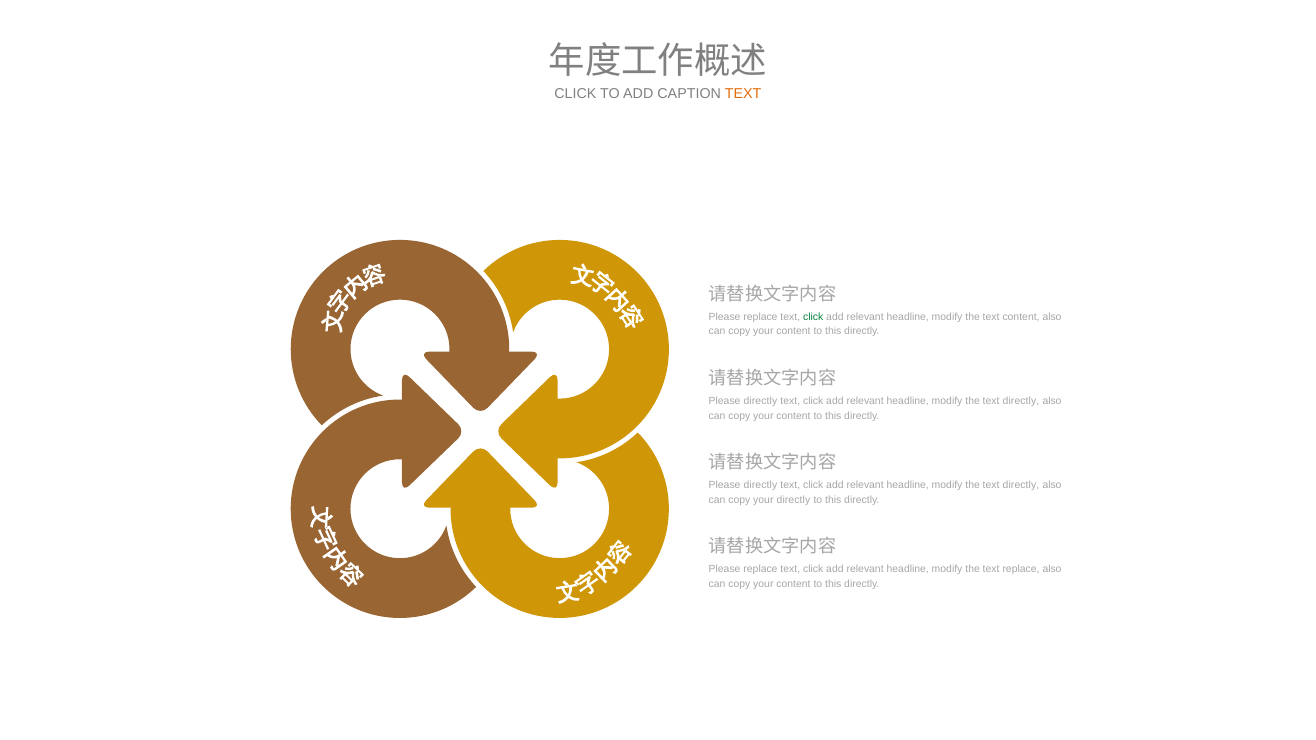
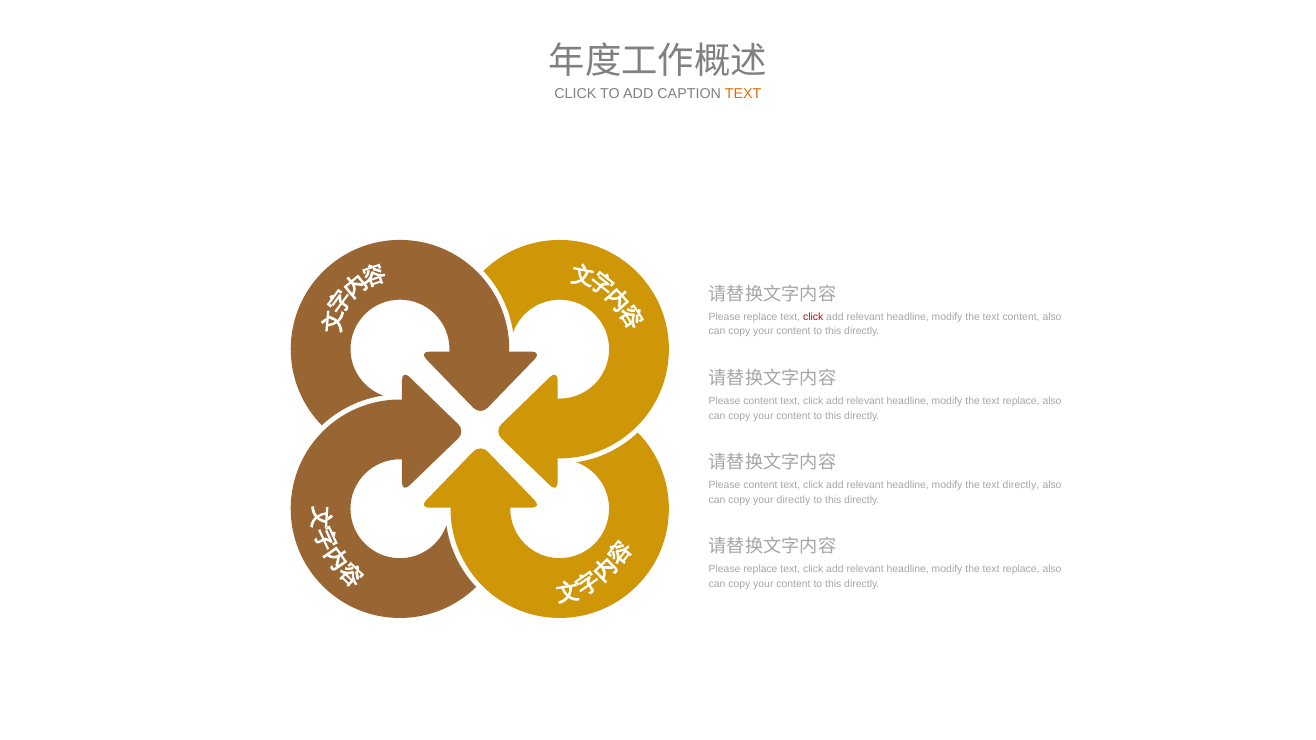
click at (813, 317) colour: green -> red
directly at (760, 401): directly -> content
directly at (1021, 401): directly -> replace
directly at (760, 485): directly -> content
